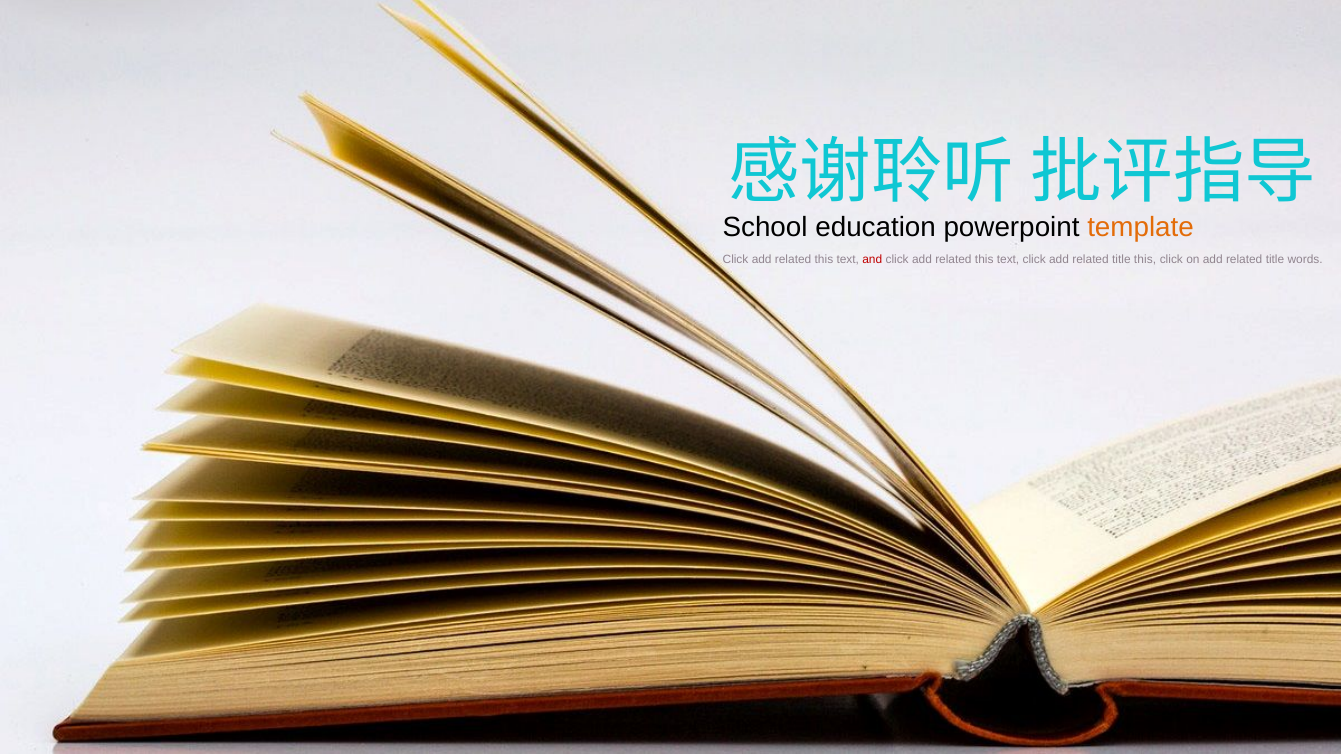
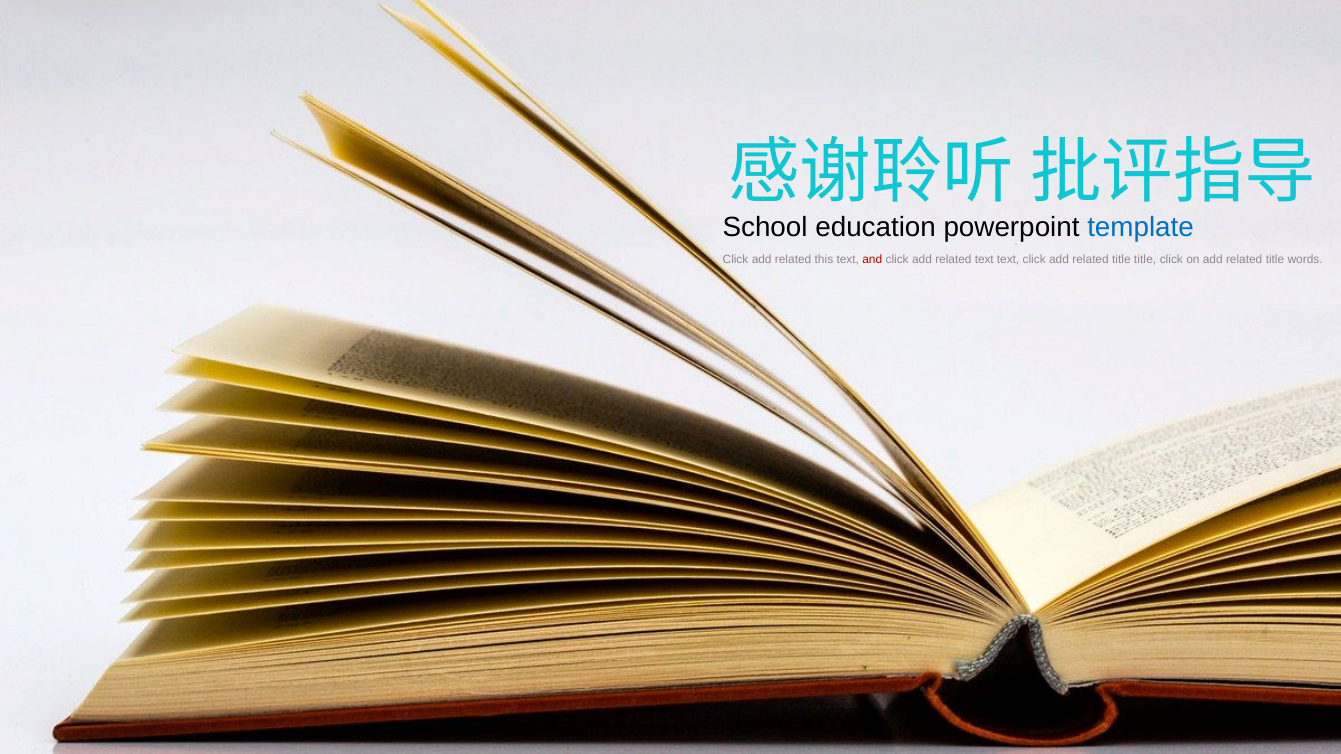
template colour: orange -> blue
this at (984, 260): this -> text
title this: this -> title
